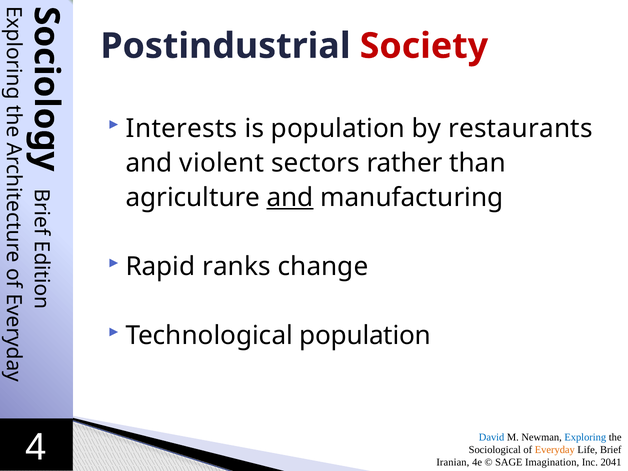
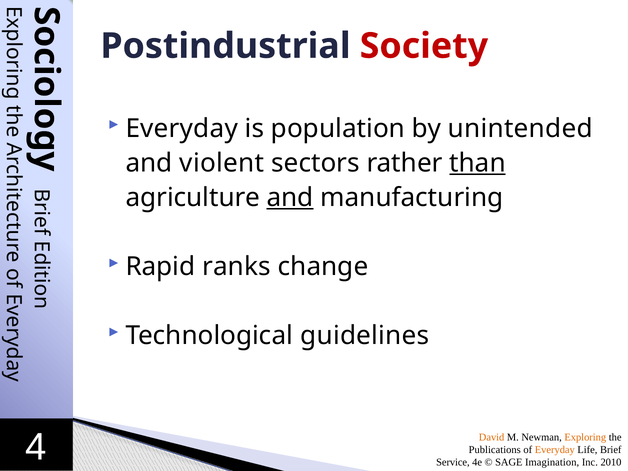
Interests at (182, 128): Interests -> Everyday
restaurants: restaurants -> unintended
than underline: none -> present
Technological population: population -> guidelines
David colour: blue -> orange
Exploring colour: blue -> orange
Sociological: Sociological -> Publications
Iranian: Iranian -> Service
2041: 2041 -> 2010
